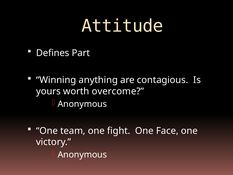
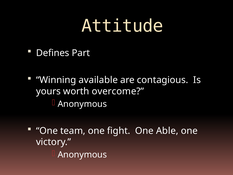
anything: anything -> available
Face: Face -> Able
